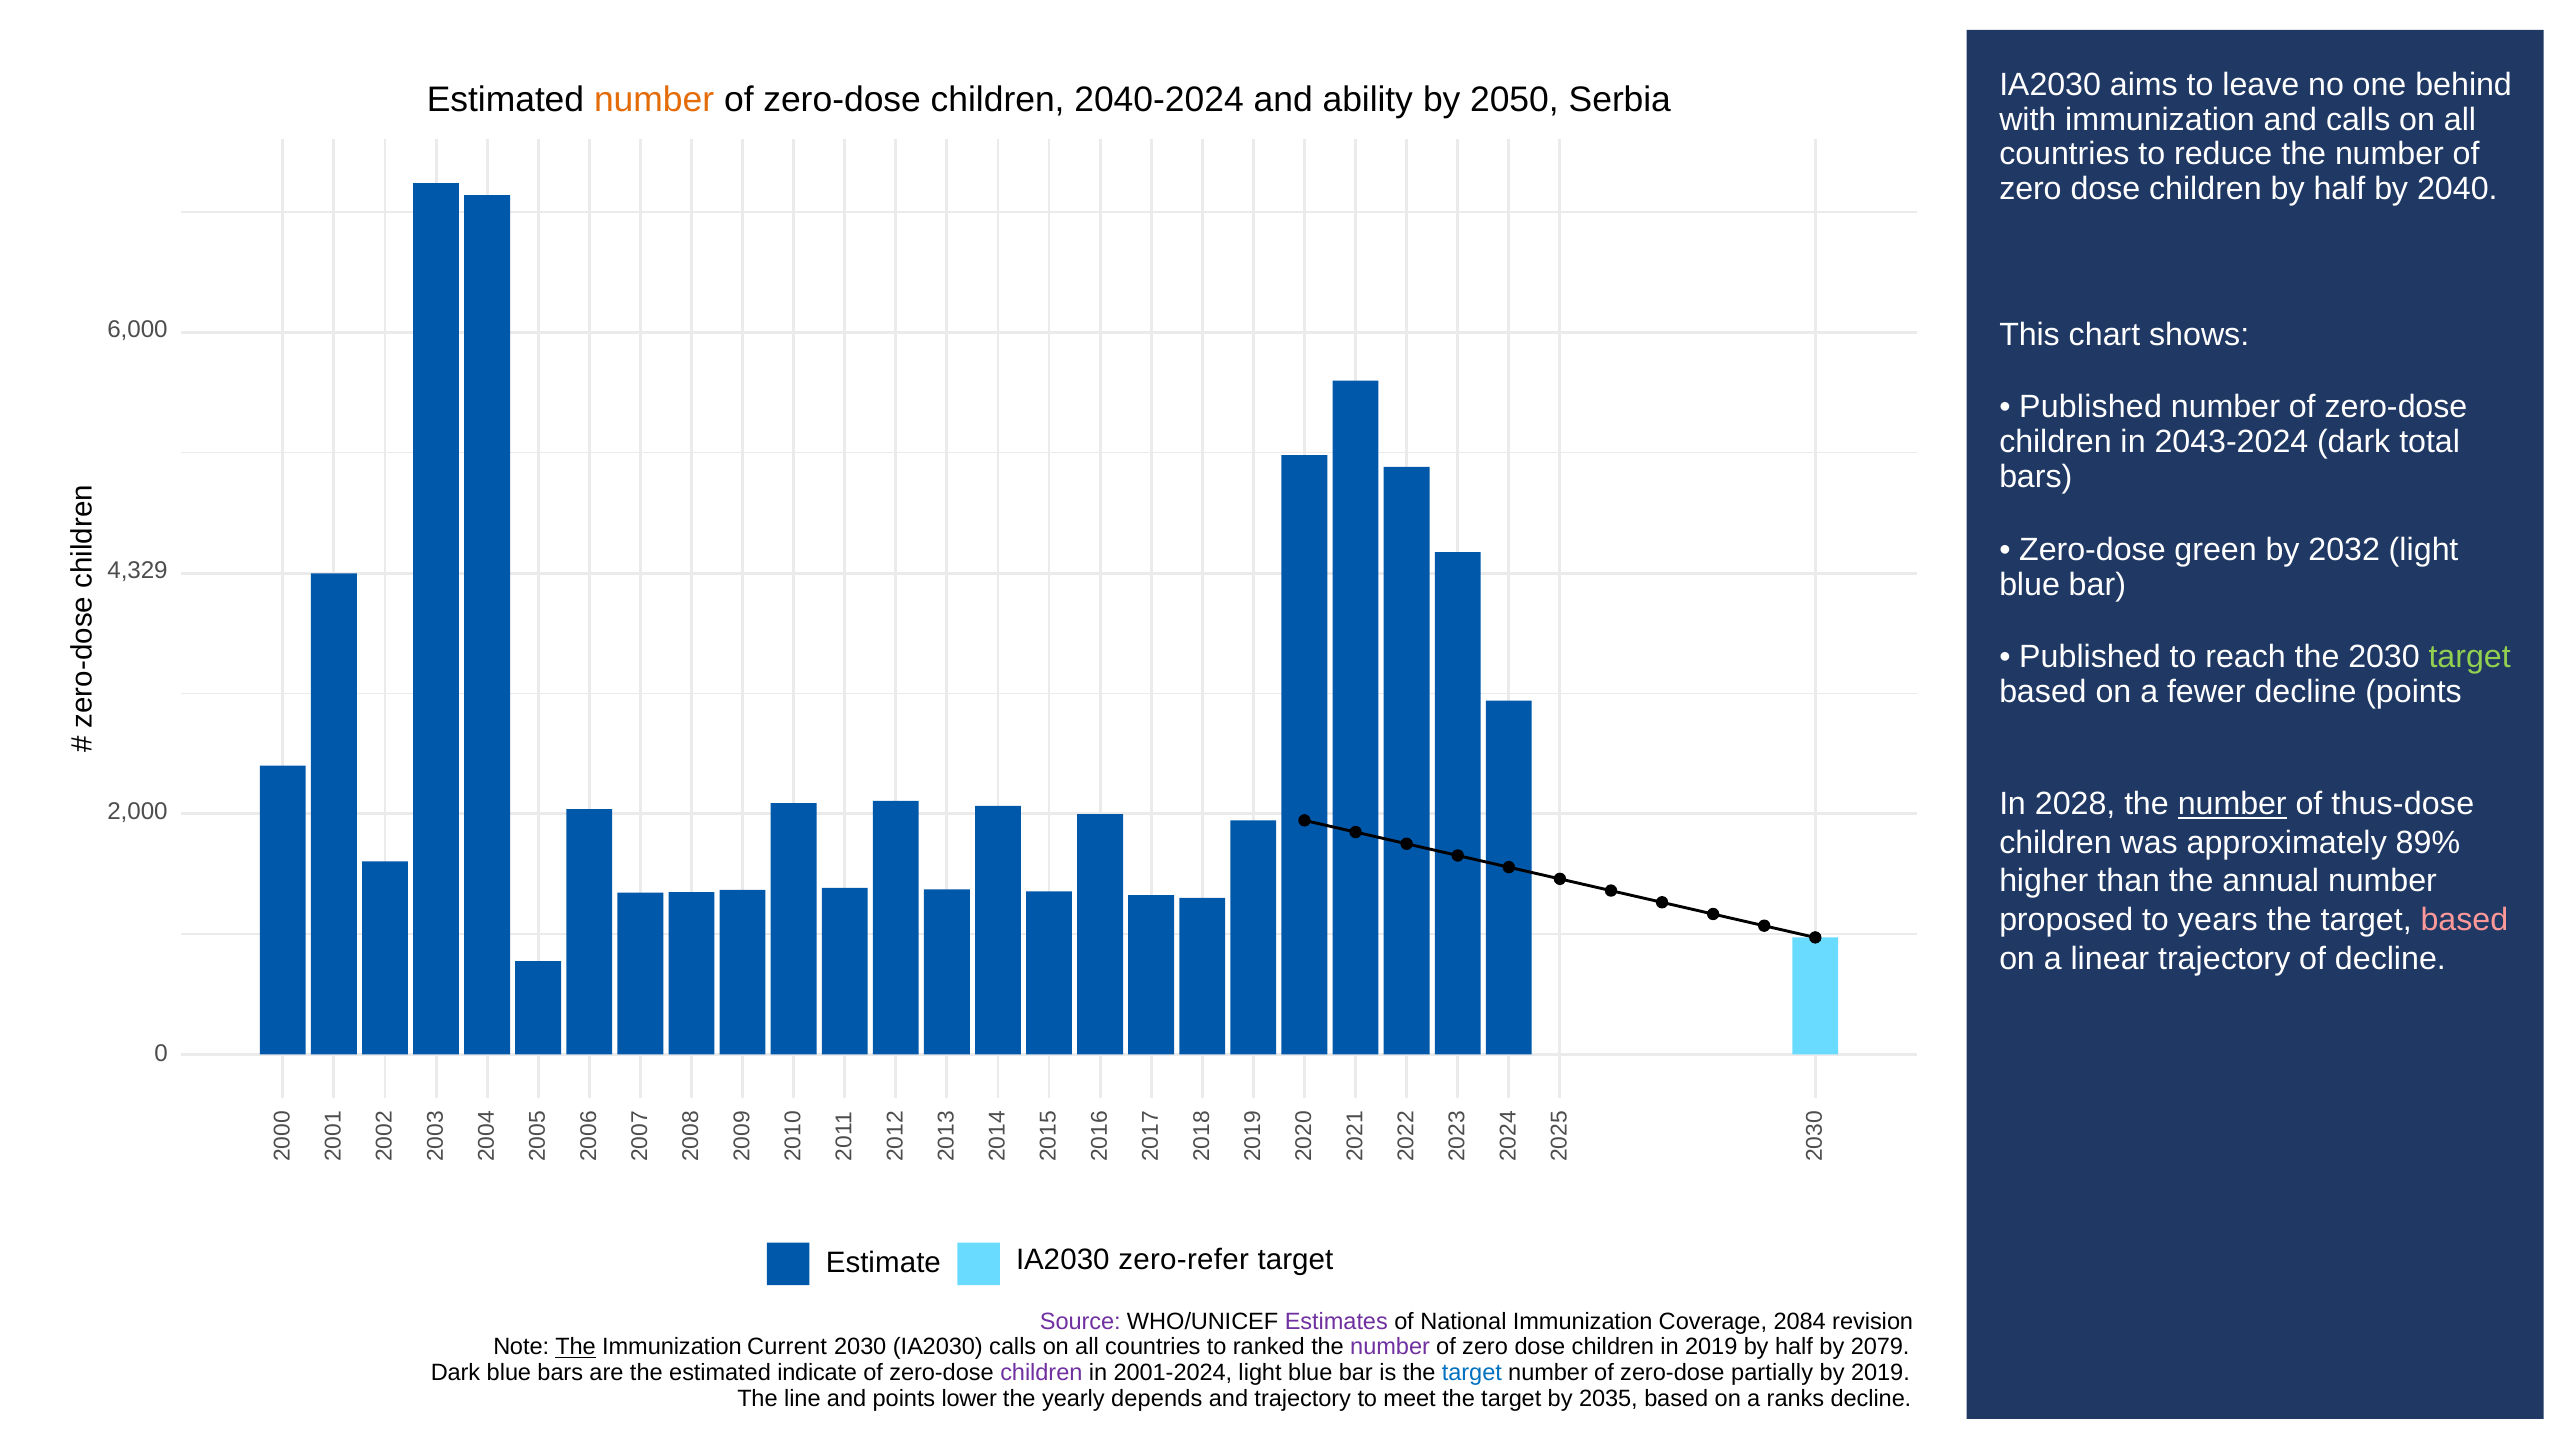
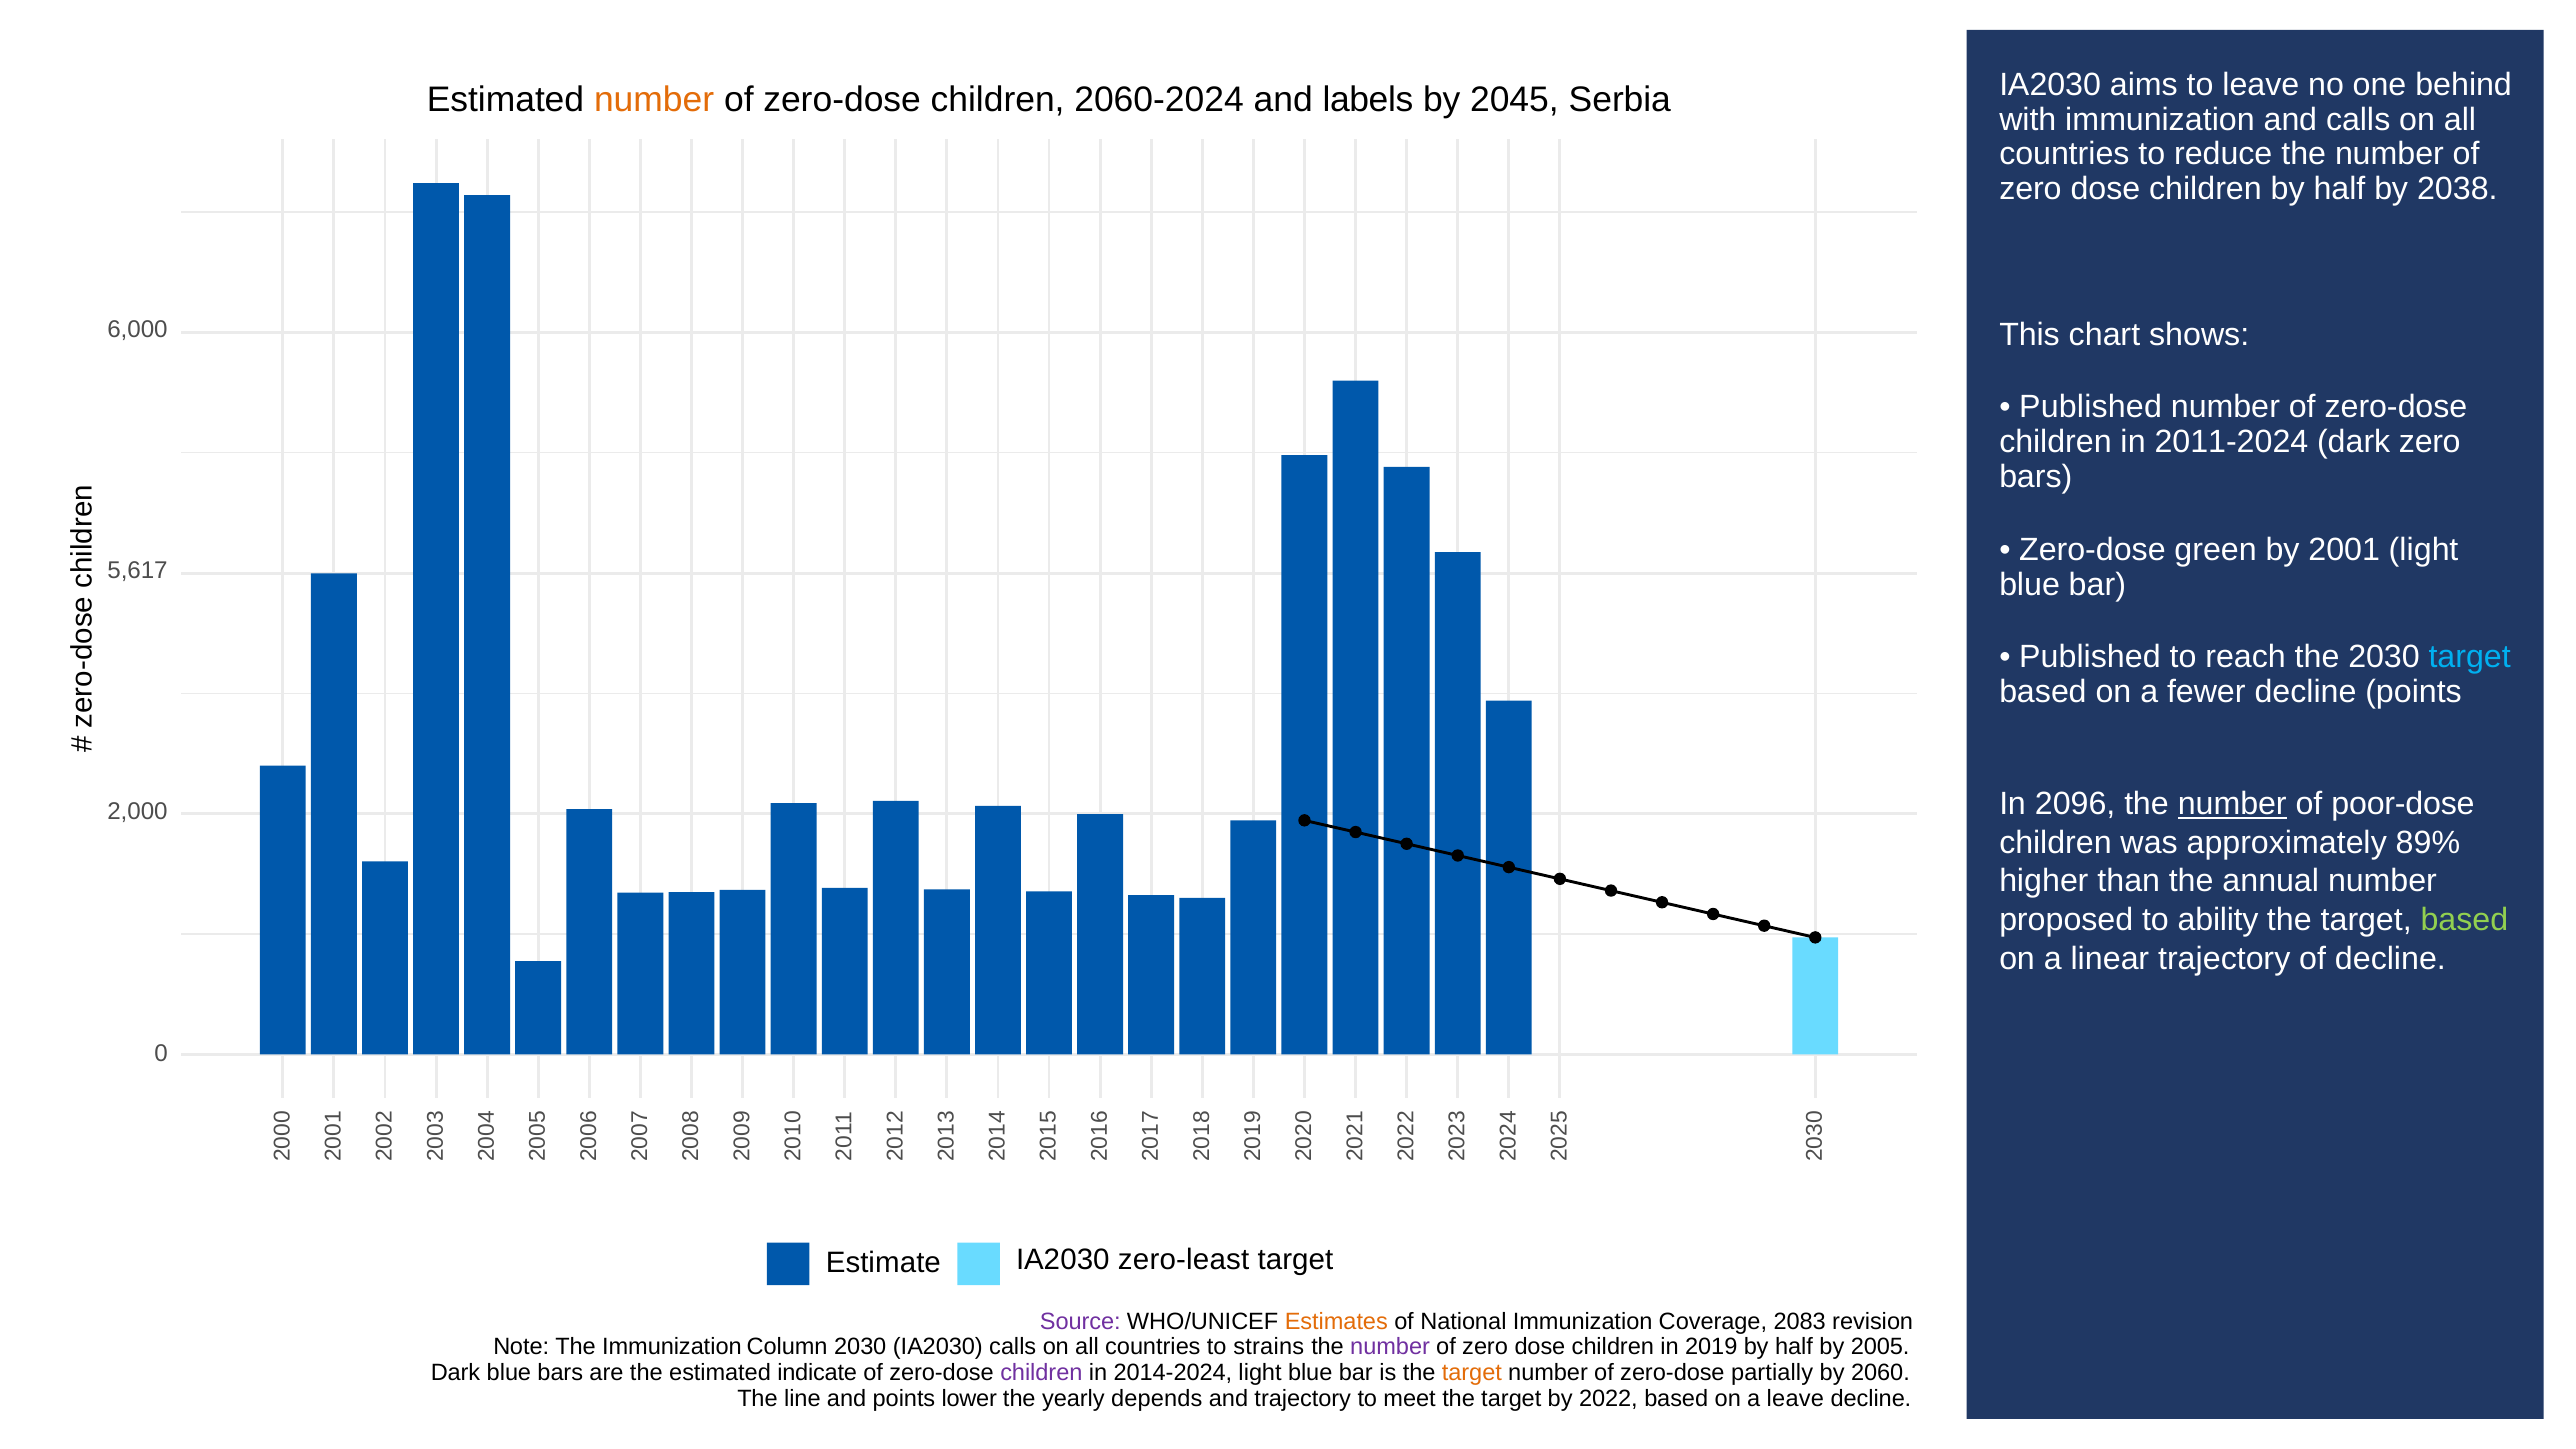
2040-2024: 2040-2024 -> 2060-2024
ability: ability -> labels
2050: 2050 -> 2045
2040: 2040 -> 2038
2043-2024: 2043-2024 -> 2011-2024
dark total: total -> zero
2032: 2032 -> 2001
4,329: 4,329 -> 5,617
target at (2470, 657) colour: light green -> light blue
2028: 2028 -> 2096
thus-dose: thus-dose -> poor-dose
years: years -> ability
based at (2464, 920) colour: pink -> light green
zero-refer: zero-refer -> zero-least
Estimates colour: purple -> orange
2084: 2084 -> 2083
The at (576, 1347) underline: present -> none
Current: Current -> Column
ranked: ranked -> strains
2079: 2079 -> 2005
2001-2024: 2001-2024 -> 2014-2024
target at (1472, 1373) colour: blue -> orange
by 2019: 2019 -> 2060
2035: 2035 -> 2022
a ranks: ranks -> leave
